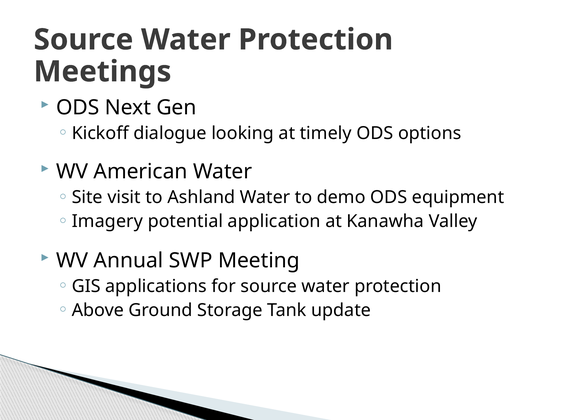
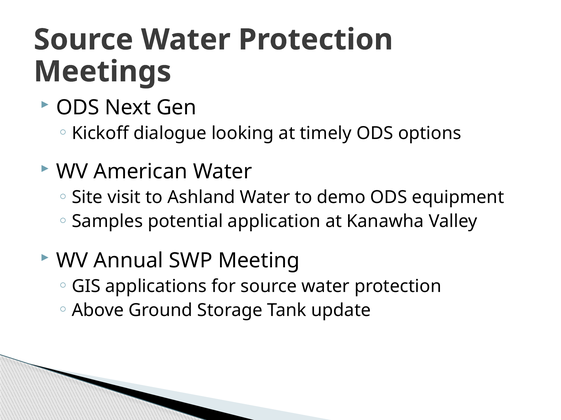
Imagery: Imagery -> Samples
